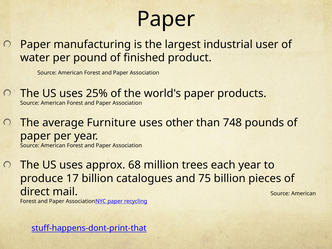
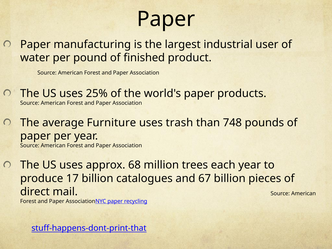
other: other -> trash
75: 75 -> 67
